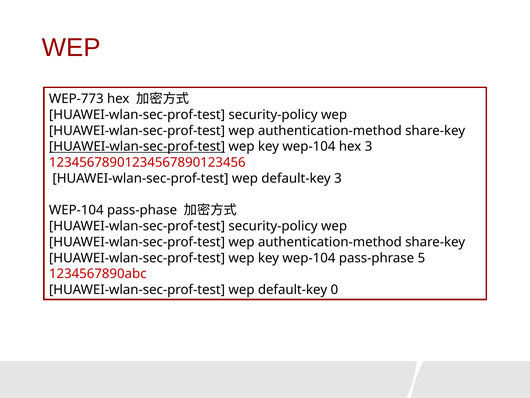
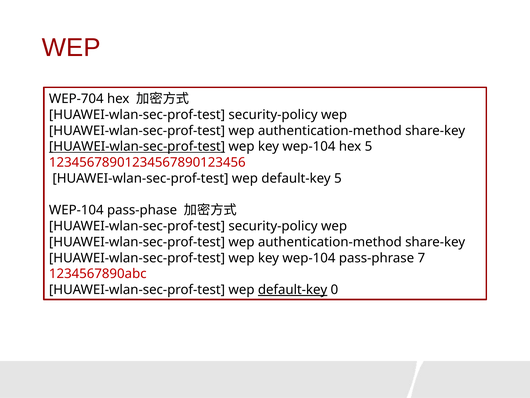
WEP-773: WEP-773 -> WEP-704
hex 3: 3 -> 5
default-key 3: 3 -> 5
5: 5 -> 7
default-key at (293, 289) underline: none -> present
